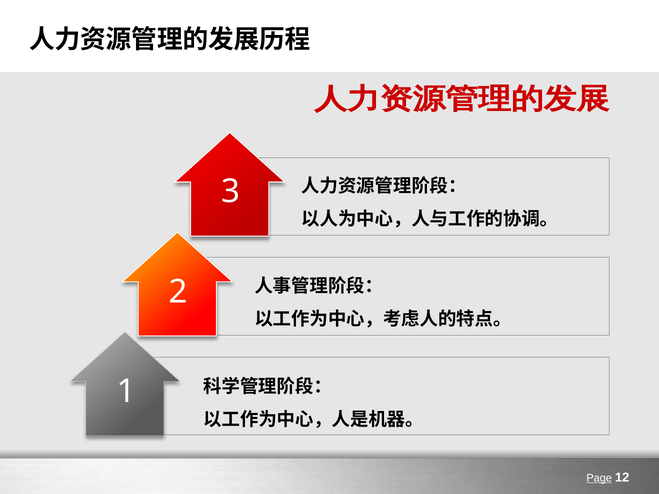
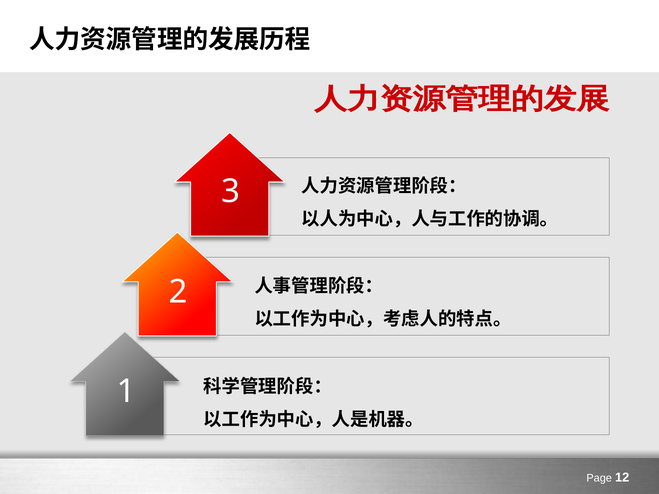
Page underline: present -> none
